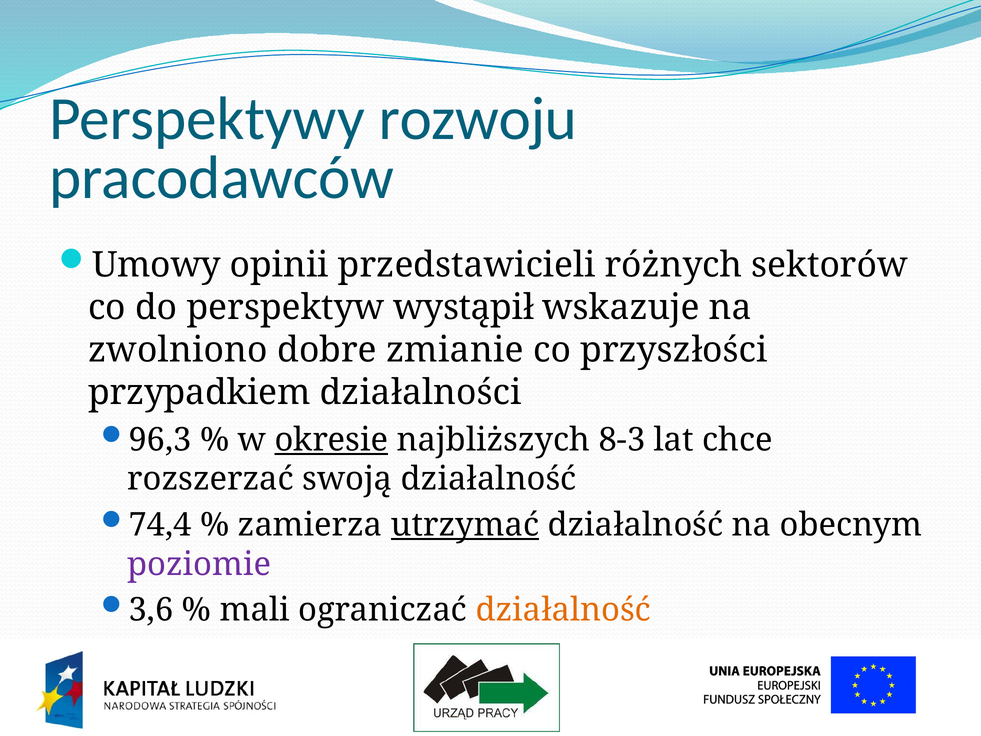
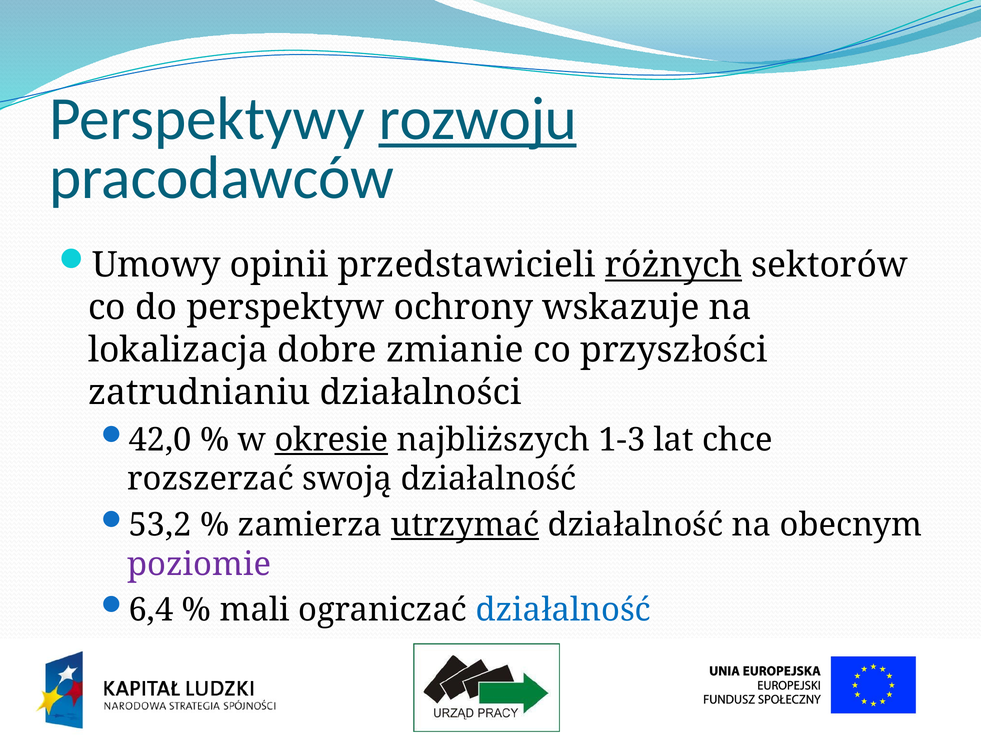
rozwoju underline: none -> present
różnych underline: none -> present
wystąpił: wystąpił -> ochrony
zwolniono: zwolniono -> lokalizacja
przypadkiem: przypadkiem -> zatrudnianiu
96,3: 96,3 -> 42,0
8-3: 8-3 -> 1-3
74,4: 74,4 -> 53,2
3,6: 3,6 -> 6,4
działalność at (563, 610) colour: orange -> blue
